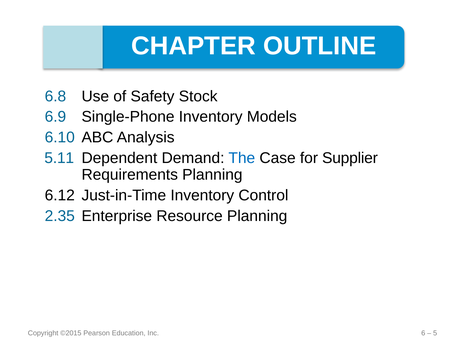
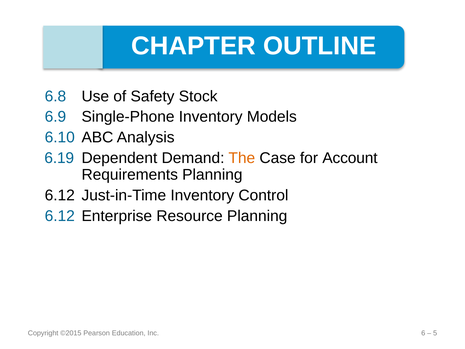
5.11: 5.11 -> 6.19
The colour: blue -> orange
Supplier: Supplier -> Account
2.35 at (60, 216): 2.35 -> 6.12
